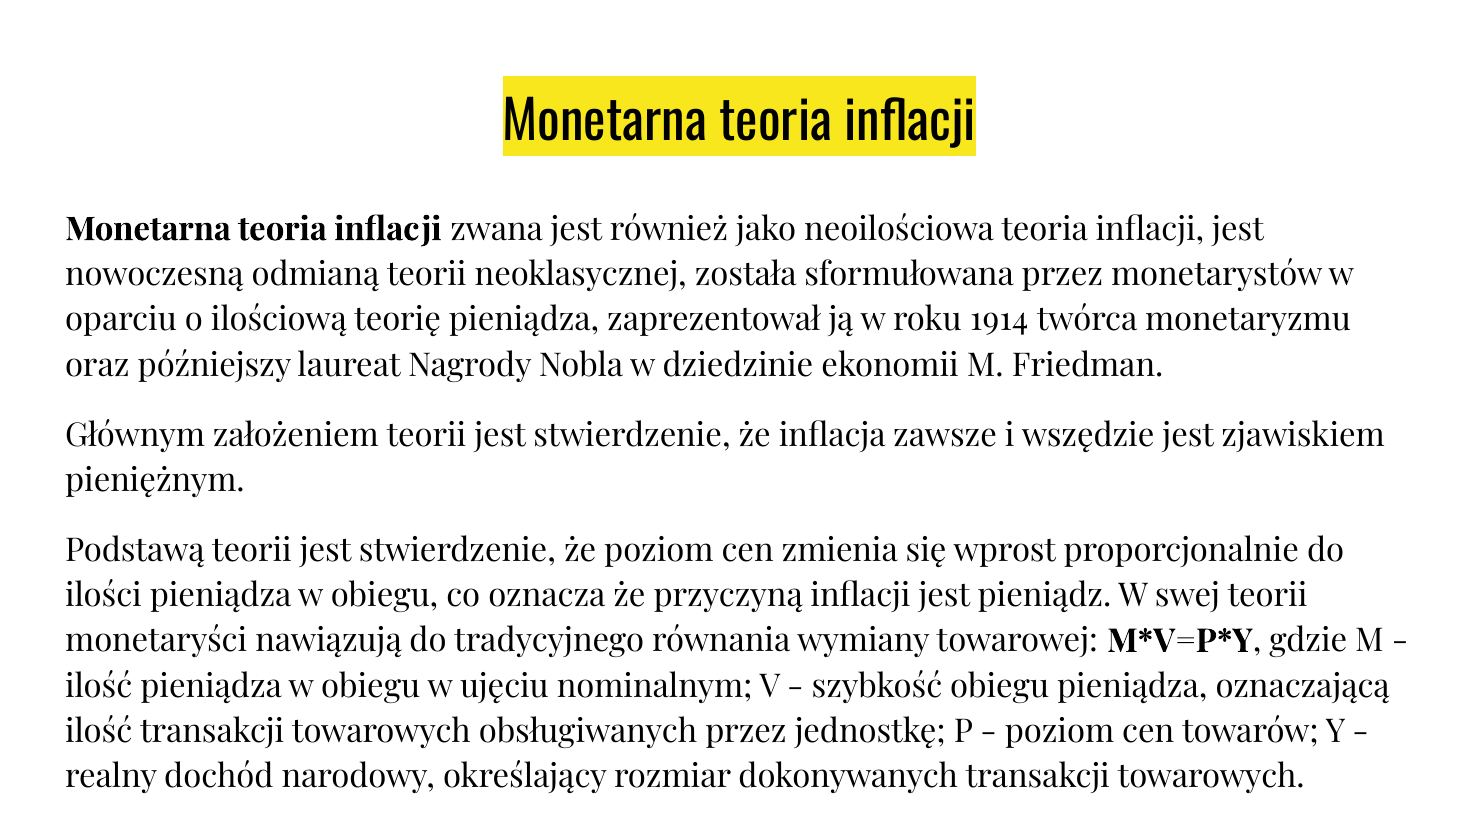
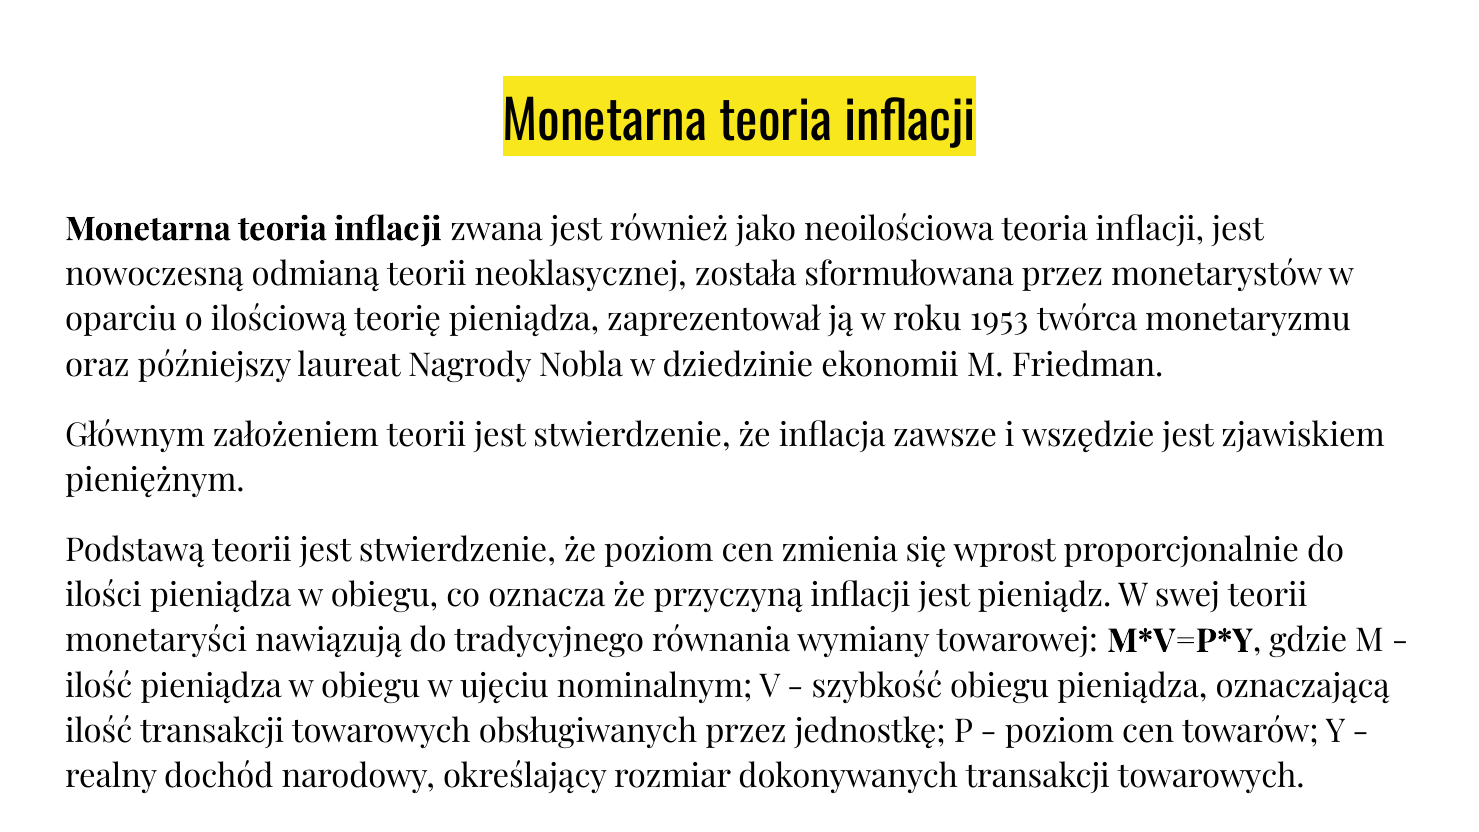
1914: 1914 -> 1953
